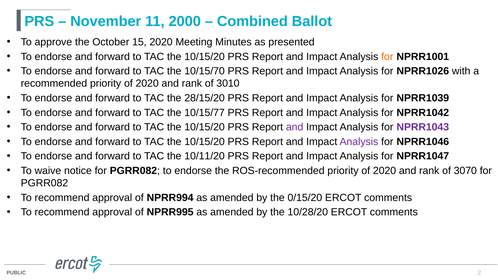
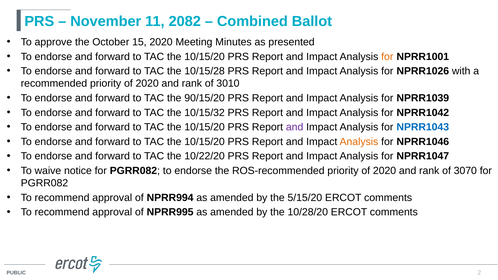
2000: 2000 -> 2082
10/15/70: 10/15/70 -> 10/15/28
28/15/20: 28/15/20 -> 90/15/20
10/15/77: 10/15/77 -> 10/15/32
NPRR1043 colour: purple -> blue
Analysis at (359, 142) colour: purple -> orange
10/11/20: 10/11/20 -> 10/22/20
0/15/20: 0/15/20 -> 5/15/20
